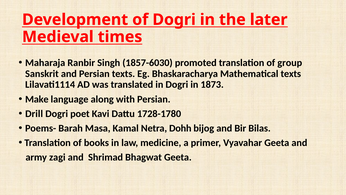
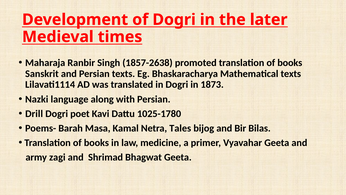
1857-6030: 1857-6030 -> 1857-2638
promoted translation of group: group -> books
Make: Make -> Nazki
1728-1780: 1728-1780 -> 1025-1780
Dohh: Dohh -> Tales
